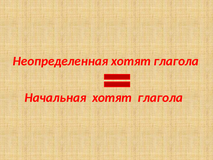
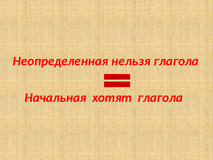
Неопределенная хотят: хотят -> нельзя
